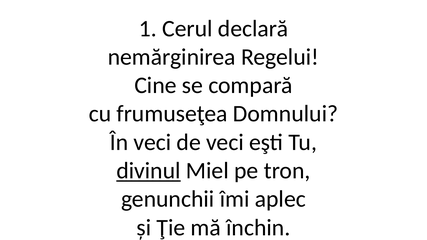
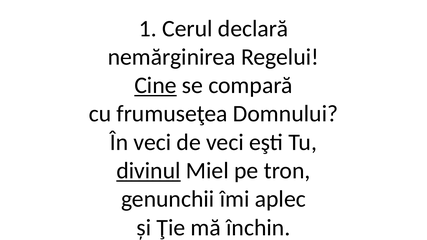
Cine underline: none -> present
